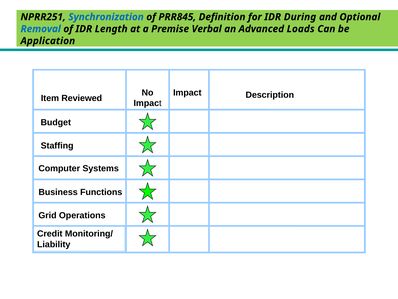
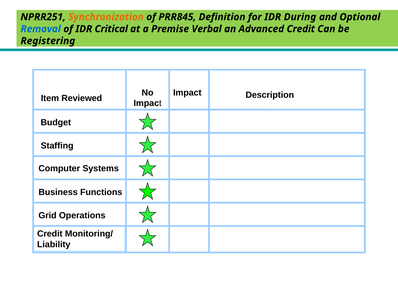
Synchronization colour: blue -> orange
Length: Length -> Critical
Advanced Loads: Loads -> Credit
Application: Application -> Registering
